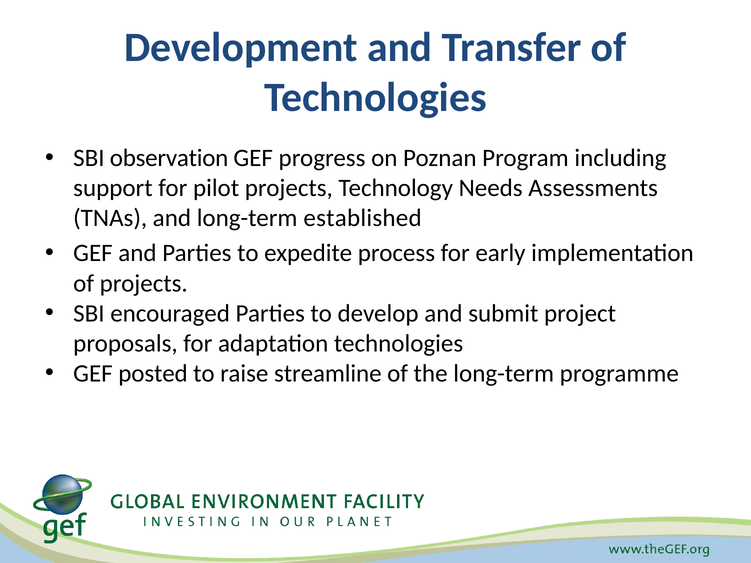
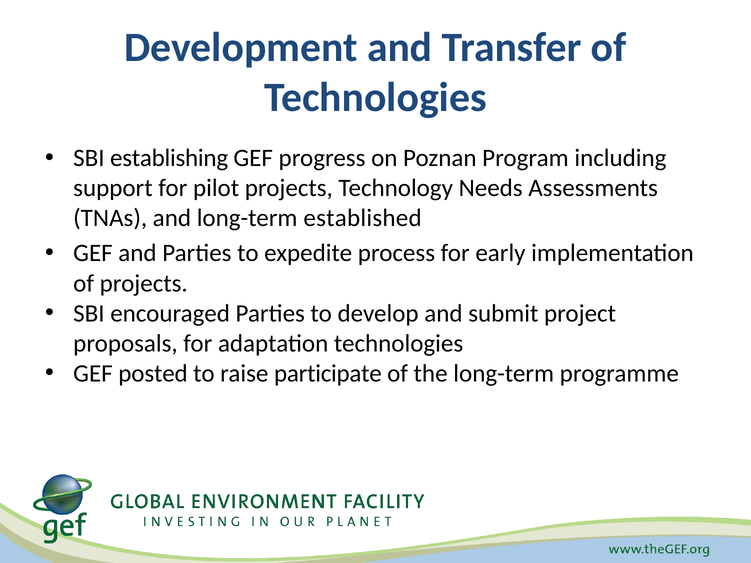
observation: observation -> establishing
streamline: streamline -> participate
